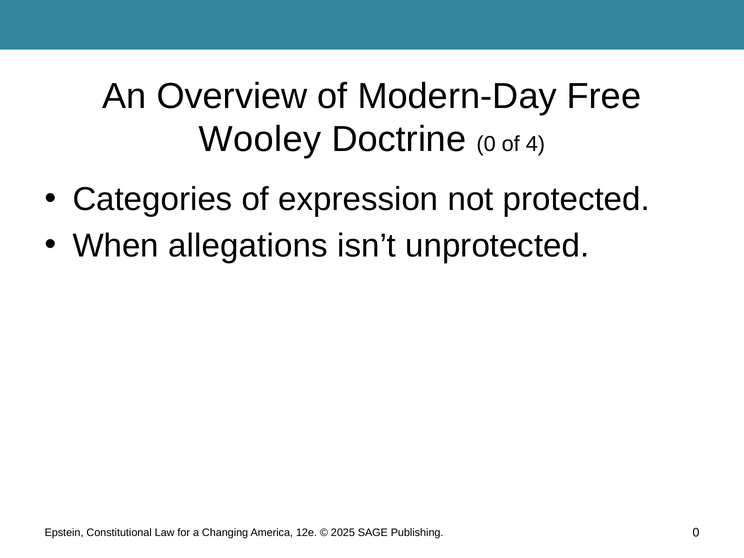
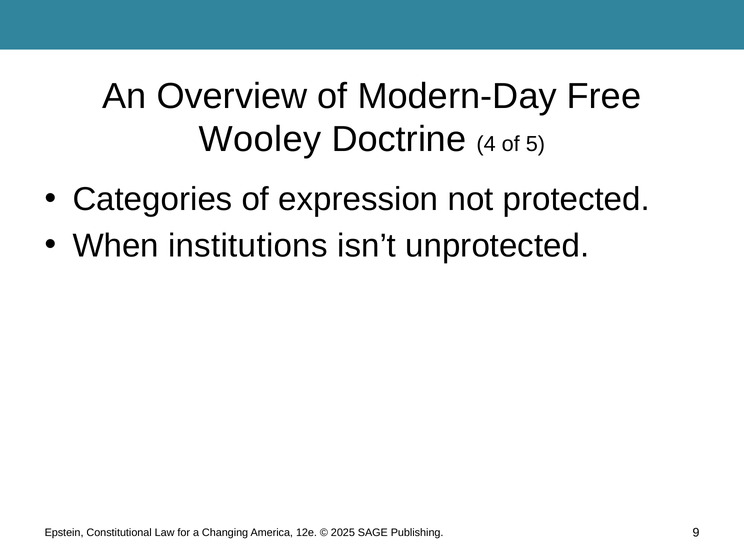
Doctrine 0: 0 -> 4
4: 4 -> 5
allegations: allegations -> institutions
Publishing 0: 0 -> 9
